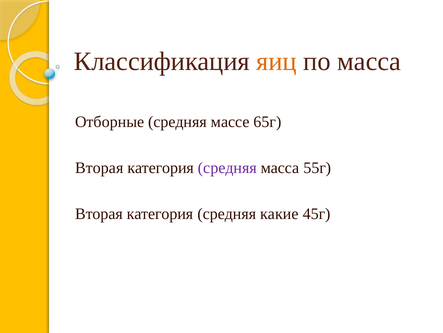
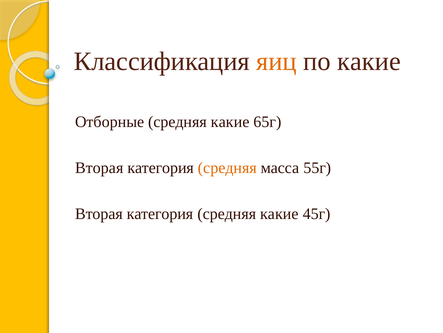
по масса: масса -> какие
Отборные средняя массе: массе -> какие
средняя at (227, 167) colour: purple -> orange
